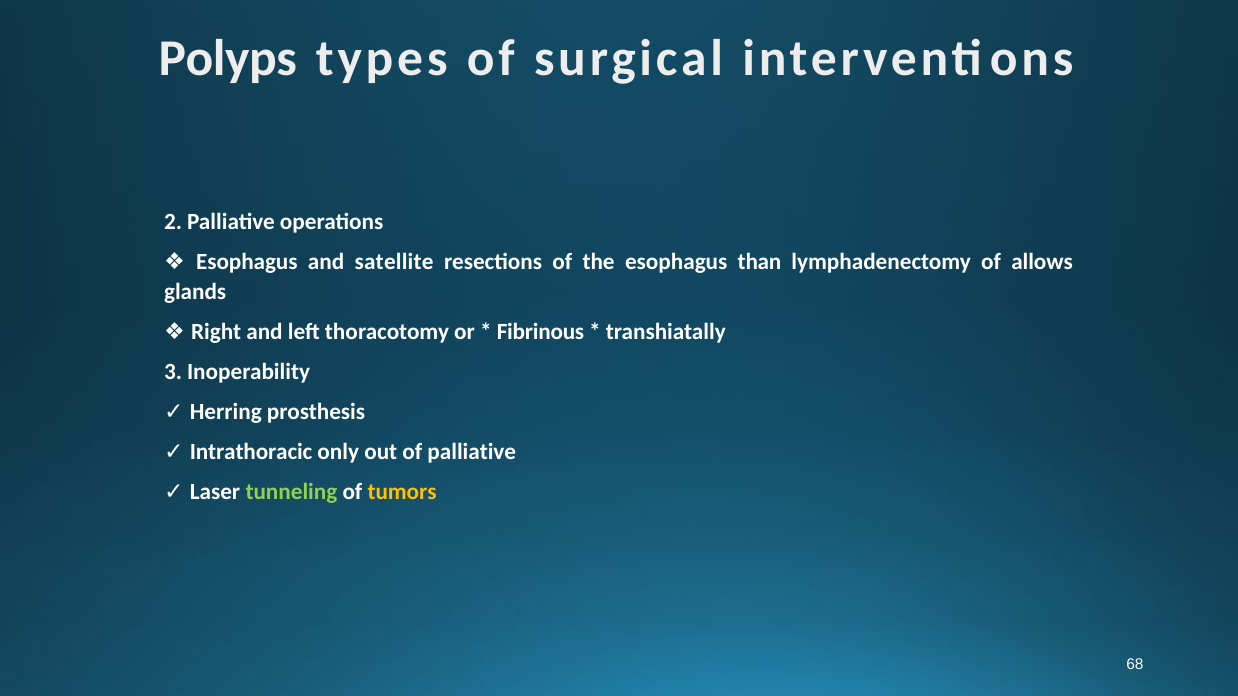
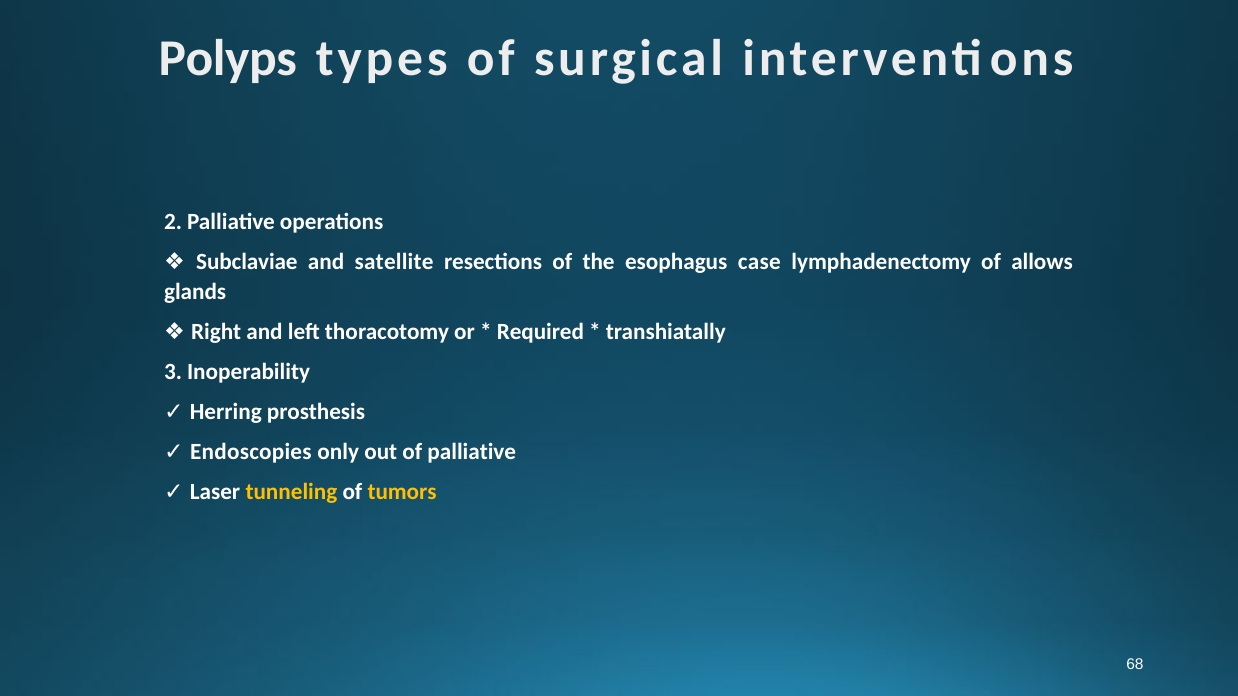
Esophagus at (247, 262): Esophagus -> Subclaviae
than: than -> case
Fibrinous: Fibrinous -> Required
Intrathoracic: Intrathoracic -> Endoscopies
tunneling colour: light green -> yellow
